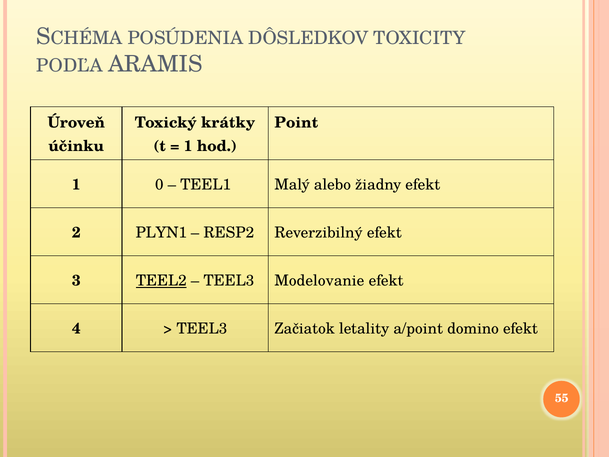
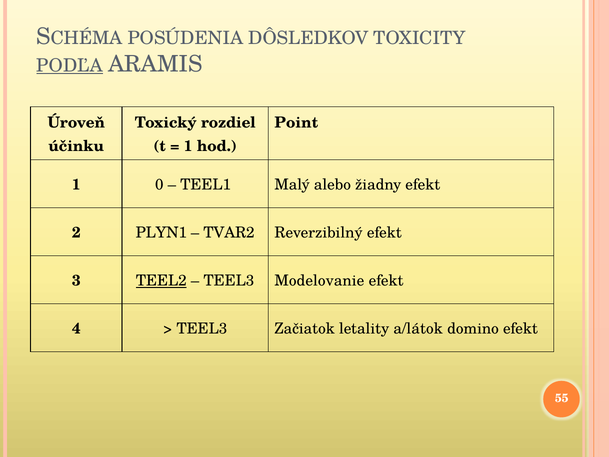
PODĽA underline: none -> present
krátky: krátky -> rozdiel
RESP2: RESP2 -> TVAR2
a/point: a/point -> a/látok
